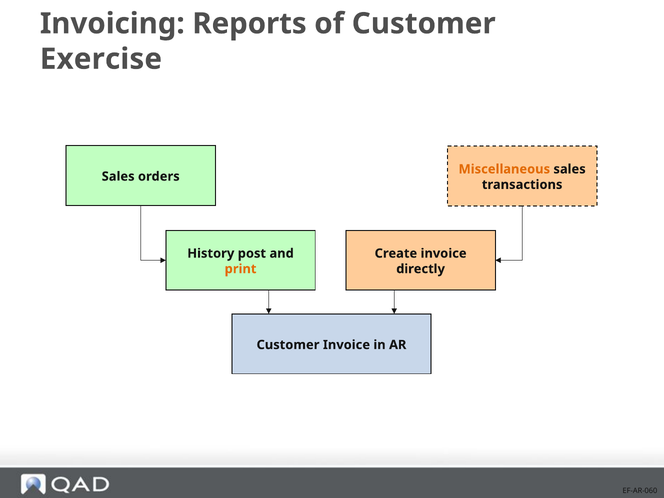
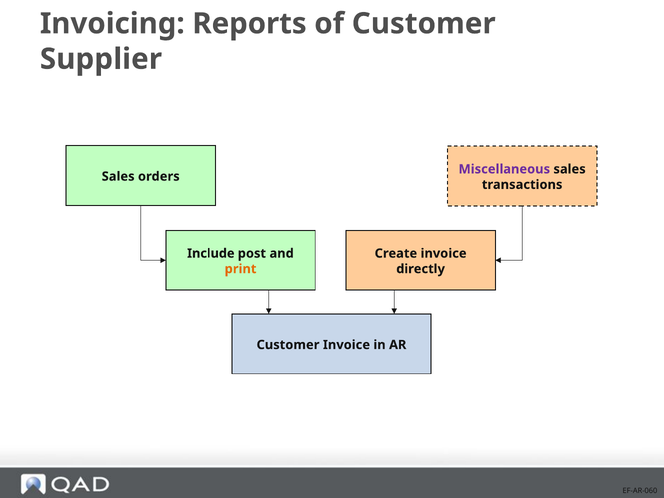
Exercise: Exercise -> Supplier
Miscellaneous colour: orange -> purple
History: History -> Include
